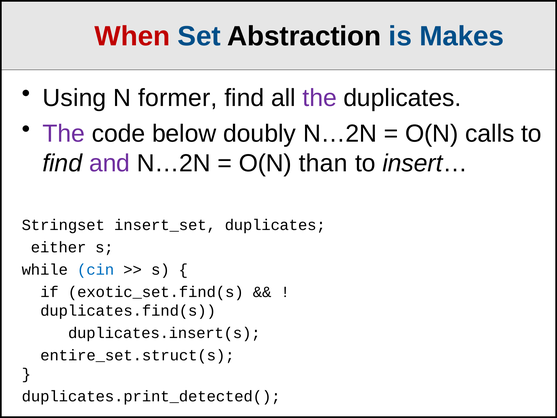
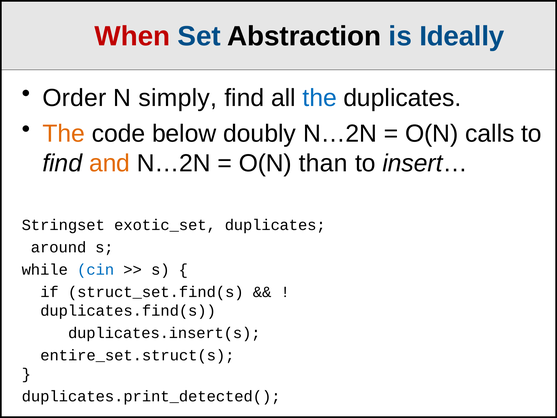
Makes: Makes -> Ideally
Using: Using -> Order
former: former -> simply
the at (320, 98) colour: purple -> blue
The at (64, 133) colour: purple -> orange
and colour: purple -> orange
insert_set: insert_set -> exotic_set
either: either -> around
exotic_set.find(s: exotic_set.find(s -> struct_set.find(s
